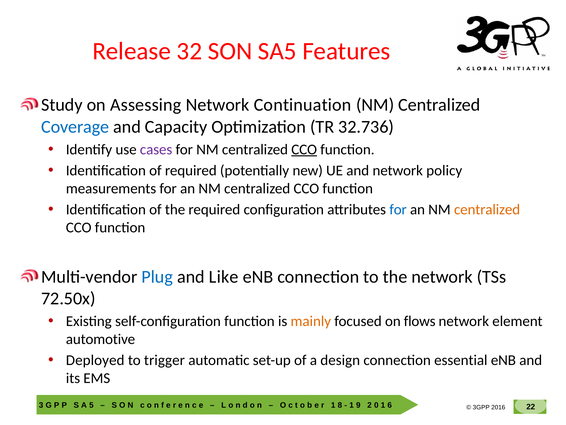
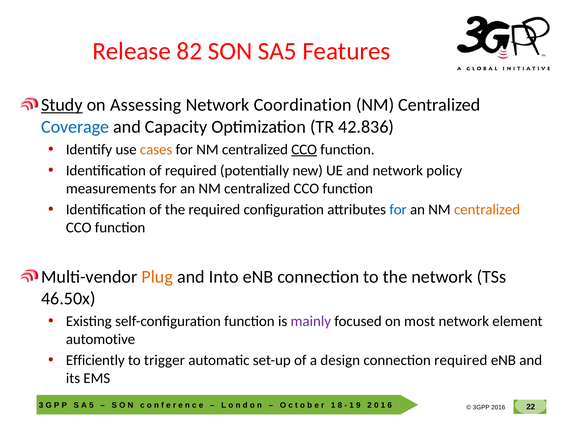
32: 32 -> 82
Study underline: none -> present
Continuation: Continuation -> Coordination
32.736: 32.736 -> 42.836
cases colour: purple -> orange
Plug colour: blue -> orange
Like: Like -> Into
72.50x: 72.50x -> 46.50x
mainly colour: orange -> purple
flows: flows -> most
Deployed: Deployed -> Efficiently
connection essential: essential -> required
